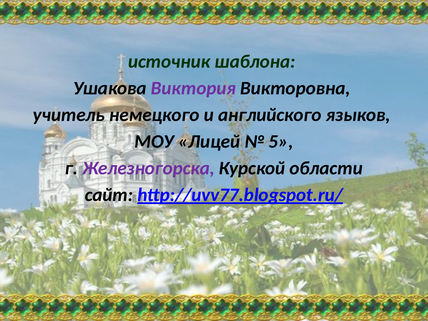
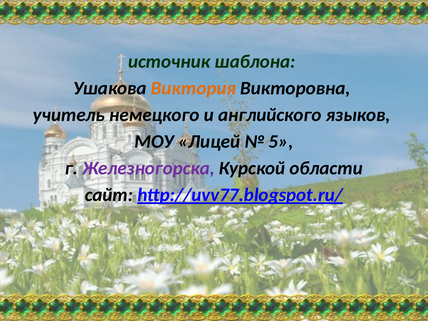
Виктория colour: purple -> orange
